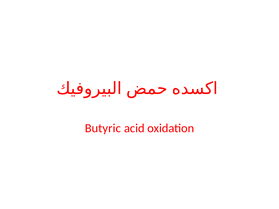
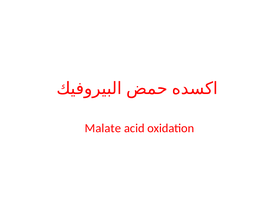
Butyric: Butyric -> Malate
